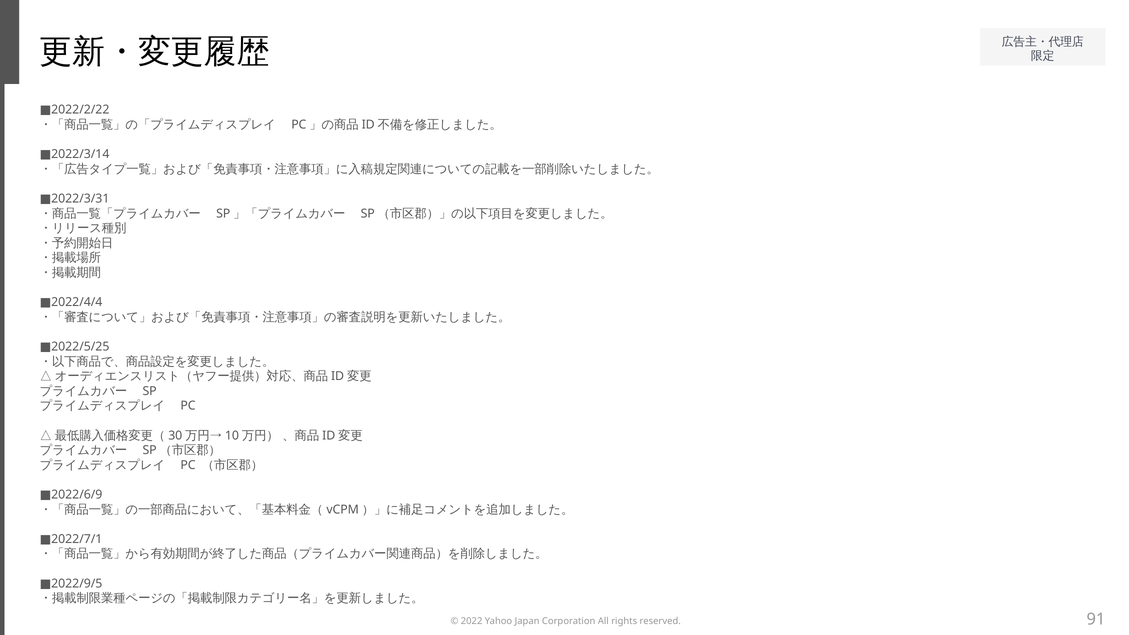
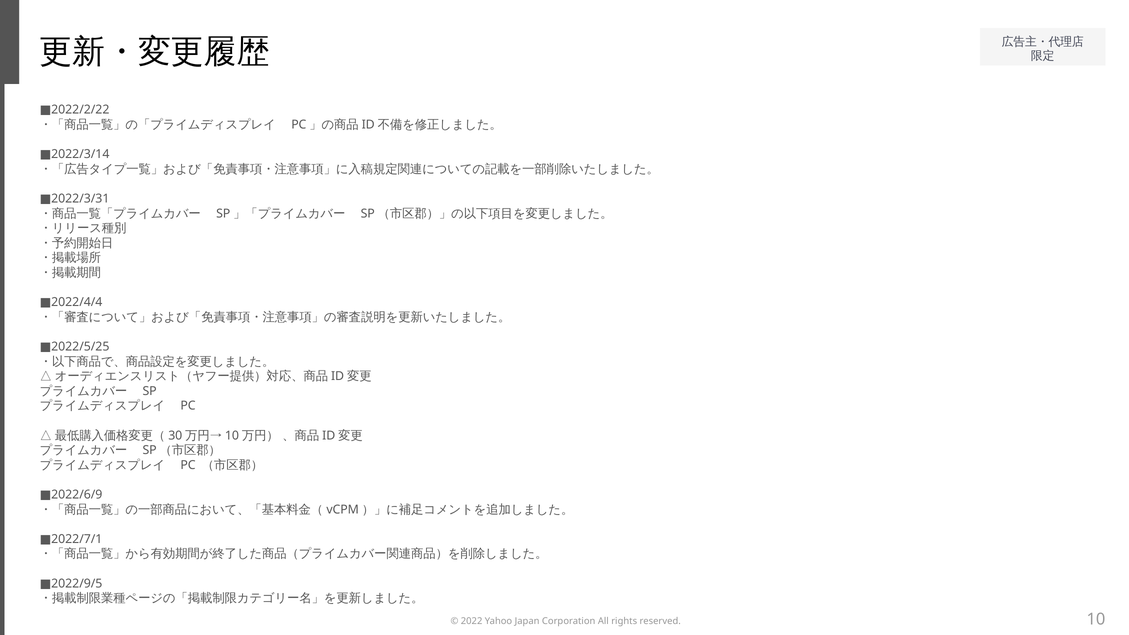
91: 91 -> 10
